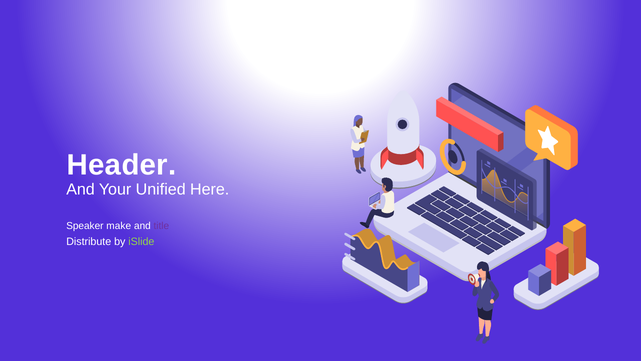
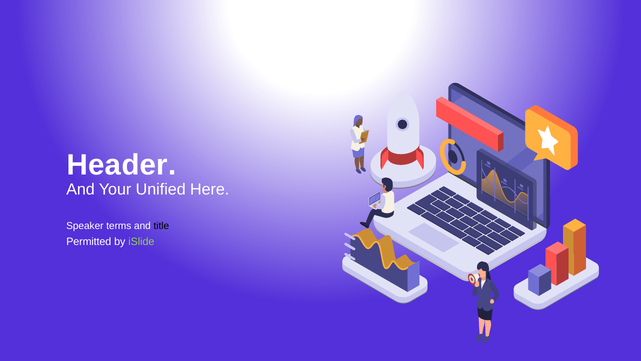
make: make -> terms
title colour: purple -> black
Distribute: Distribute -> Permitted
